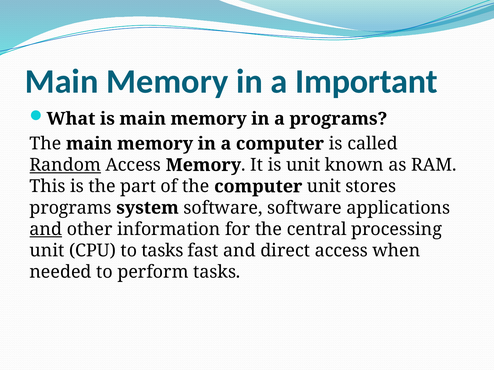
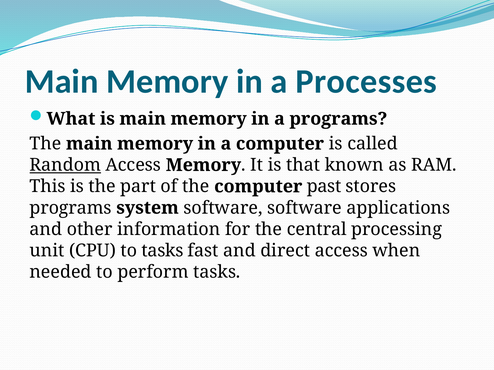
Important: Important -> Processes
is unit: unit -> that
computer unit: unit -> past
and at (46, 229) underline: present -> none
